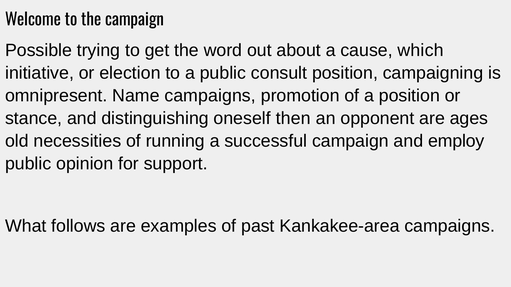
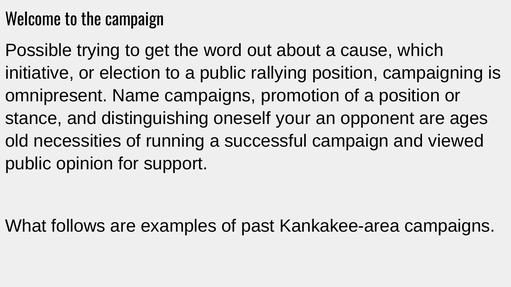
consult: consult -> rallying
then: then -> your
employ: employ -> viewed
